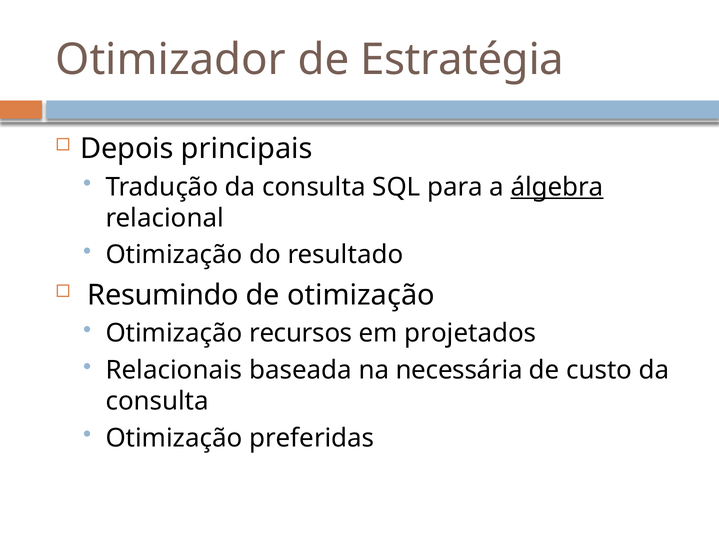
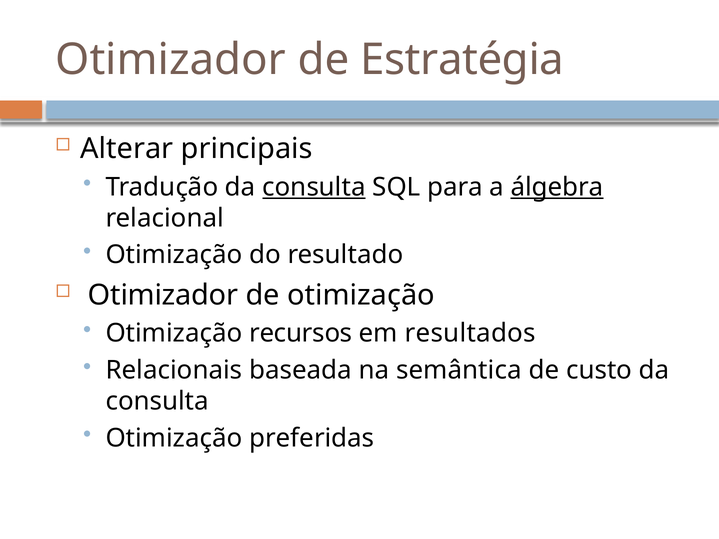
Depois: Depois -> Alterar
consulta at (314, 187) underline: none -> present
Resumindo at (163, 295): Resumindo -> Otimizador
projetados: projetados -> resultados
necessária: necessária -> semântica
